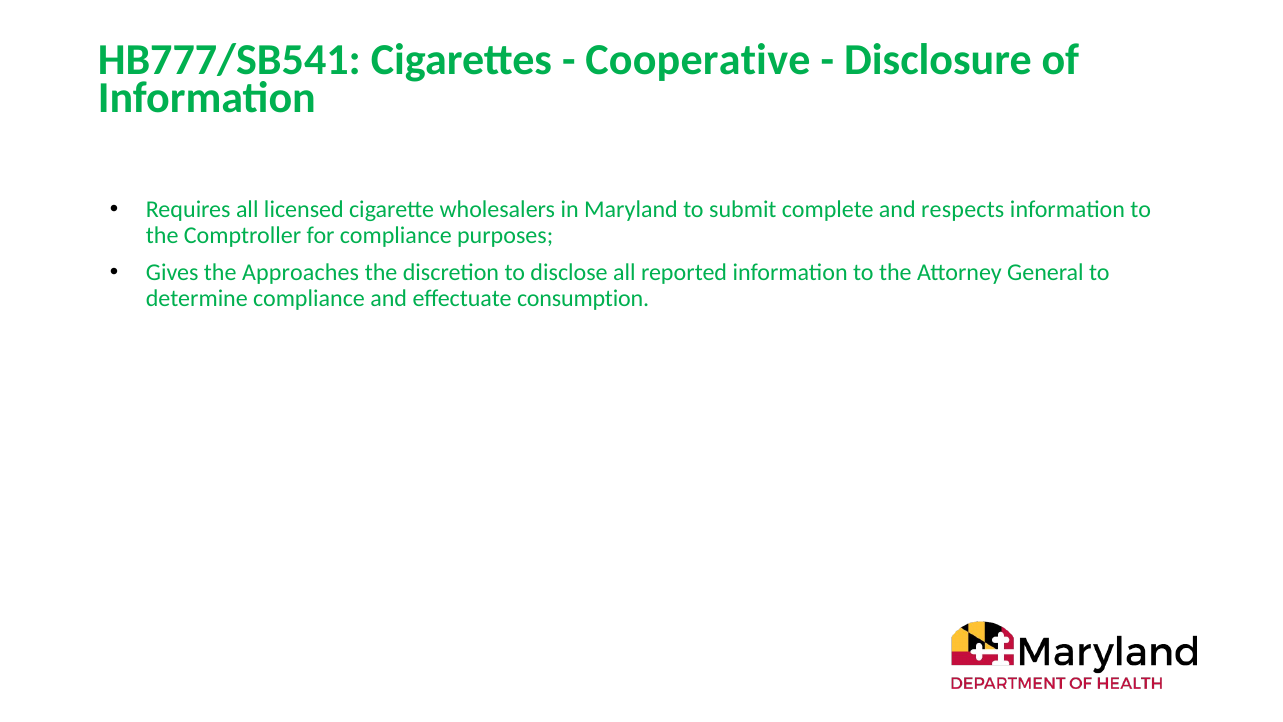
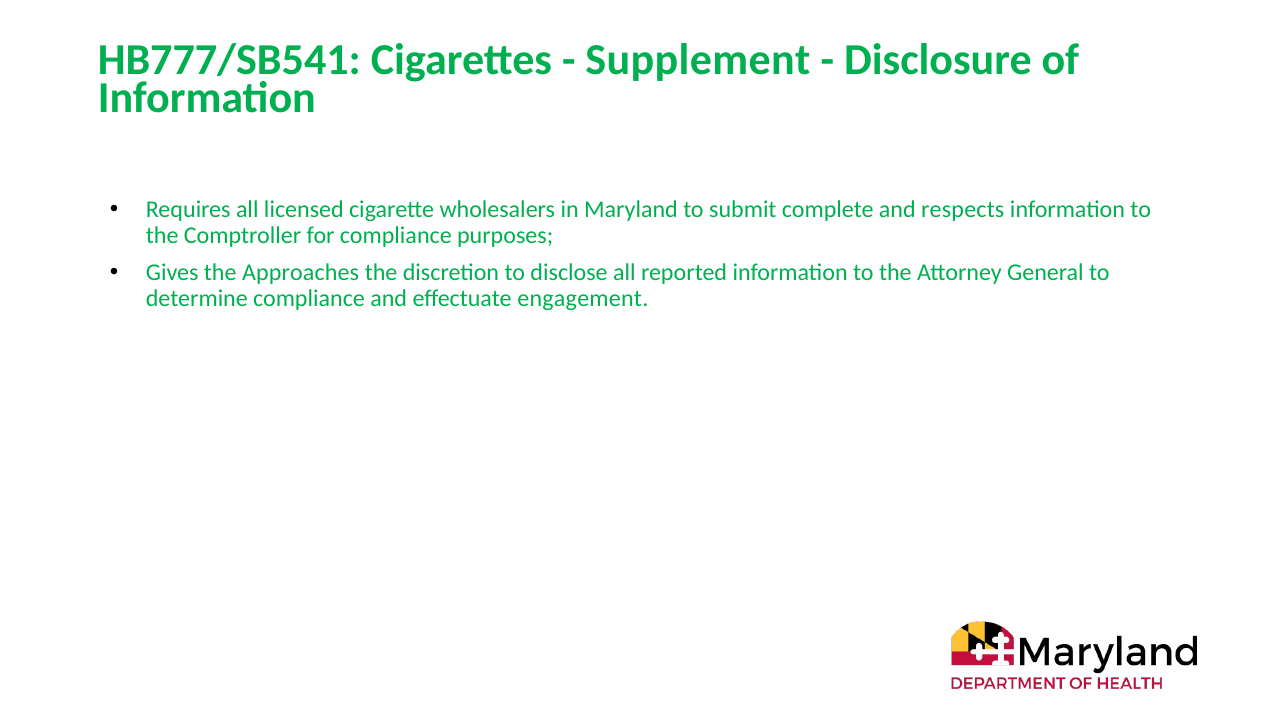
Cooperative: Cooperative -> Supplement
consumption: consumption -> engagement
